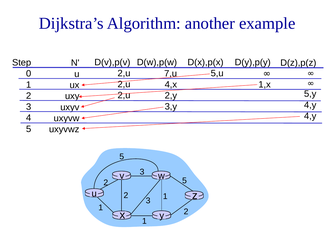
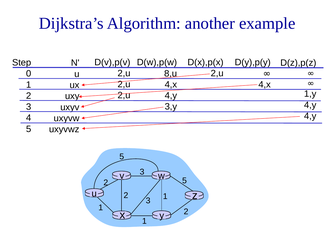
5,u at (217, 74): 5,u -> 2,u
7,u: 7,u -> 8,u
1,x at (265, 85): 1,x -> 4,x
5,y: 5,y -> 1,y
2,y at (171, 96): 2,y -> 4,y
